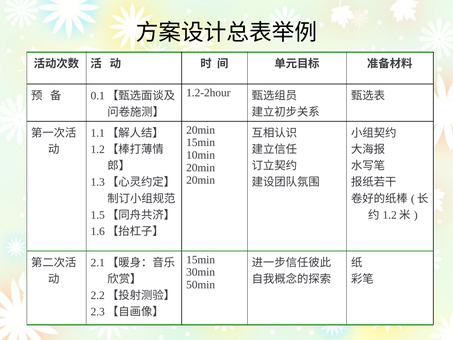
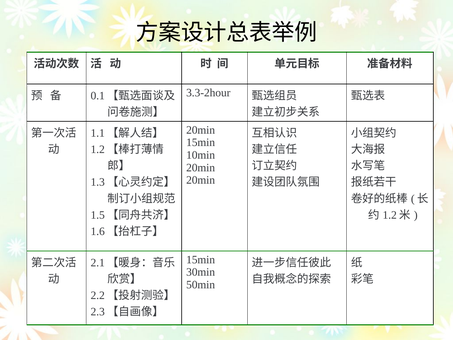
1.2-2hour: 1.2-2hour -> 3.3-2hour
